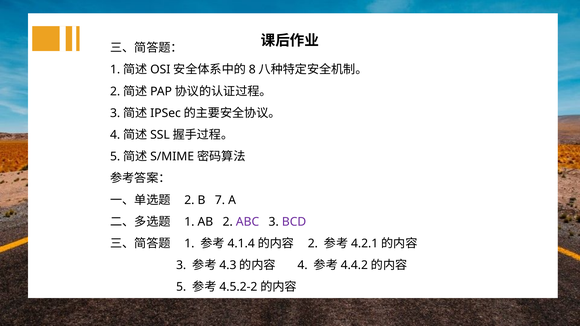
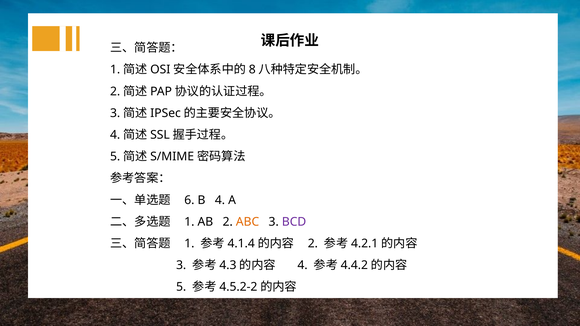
2 at (189, 200): 2 -> 6
B 7: 7 -> 4
ABC colour: purple -> orange
